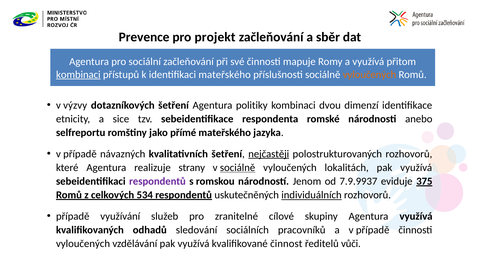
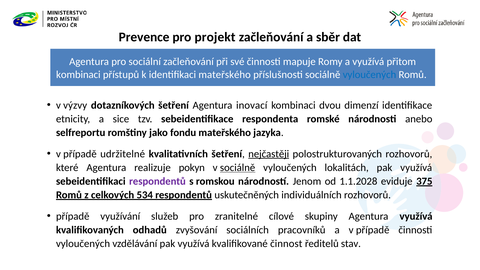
kombinaci at (78, 75) underline: present -> none
vyloučených at (369, 75) colour: orange -> blue
politiky: politiky -> inovací
přímé: přímé -> fondu
návazných: návazných -> udržitelné
strany: strany -> pokyn
7.9.9937: 7.9.9937 -> 1.1.2028
individuálních underline: present -> none
sledování: sledování -> zvyšování
vůči: vůči -> stav
